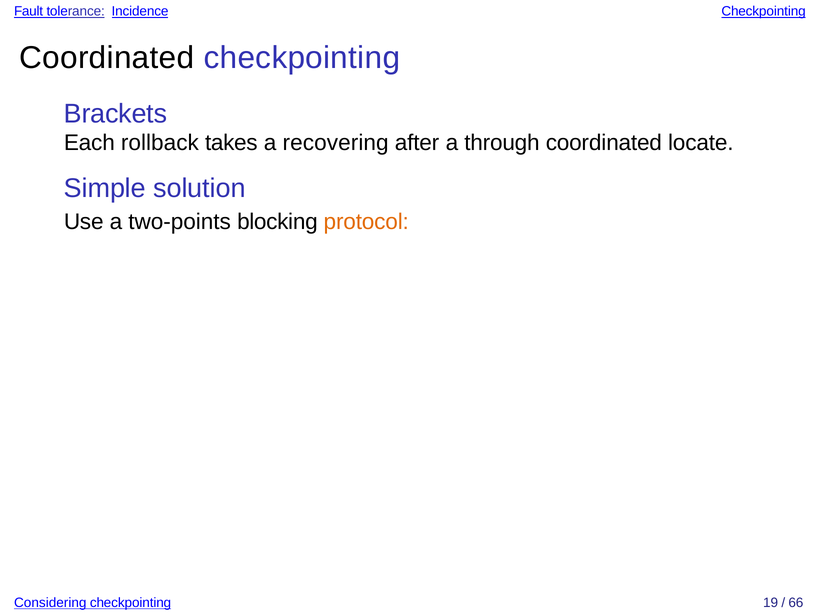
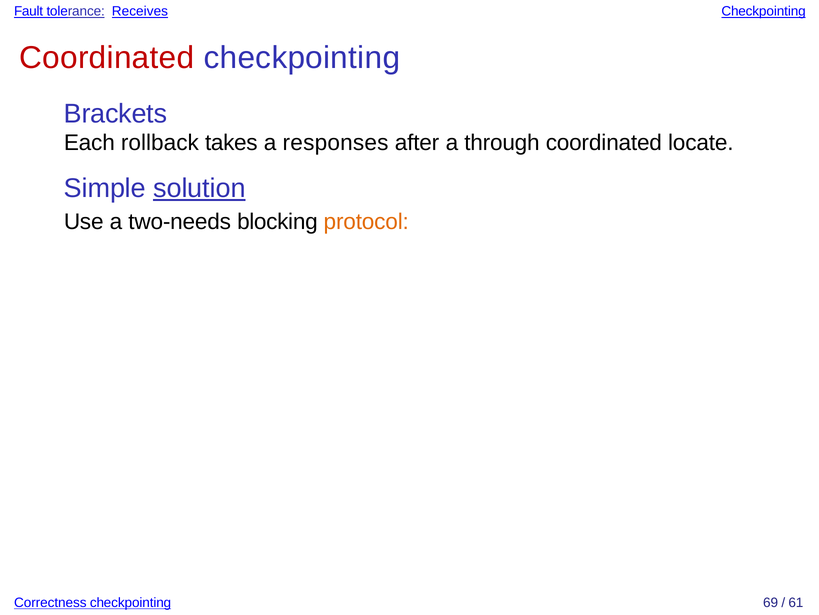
Incidence: Incidence -> Receives
Coordinated at (107, 58) colour: black -> red
recovering: recovering -> responses
solution underline: none -> present
two-points: two-points -> two-needs
Considering: Considering -> Correctness
19: 19 -> 69
66: 66 -> 61
